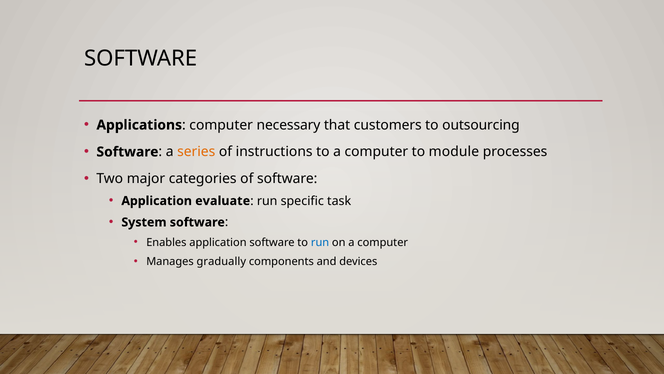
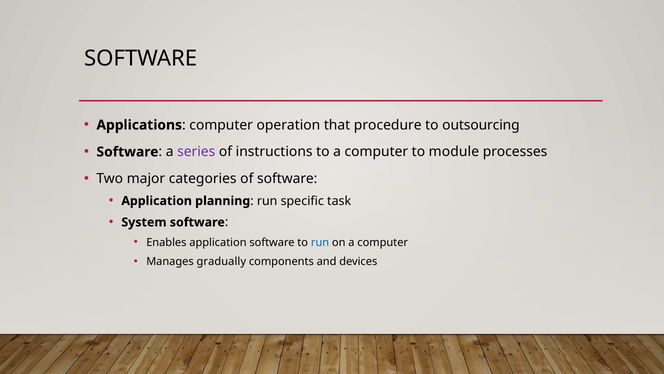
necessary: necessary -> operation
customers: customers -> procedure
series colour: orange -> purple
evaluate: evaluate -> planning
